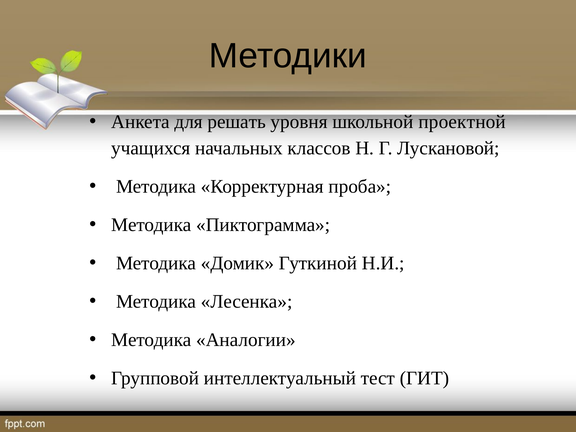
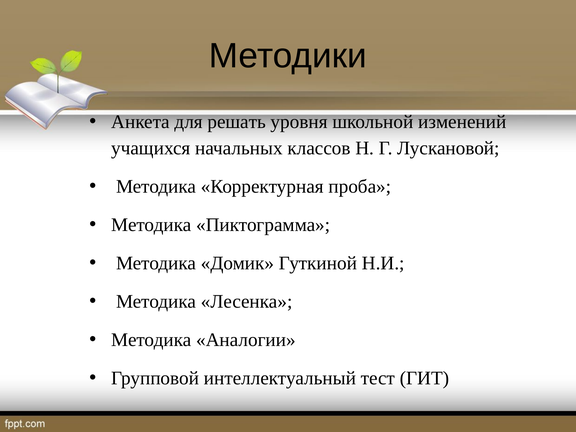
проектной: проектной -> изменений
